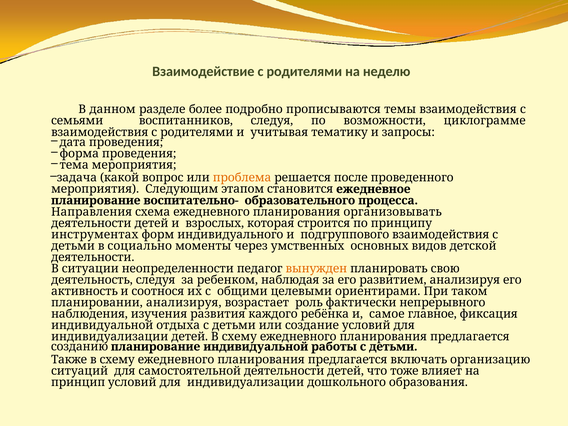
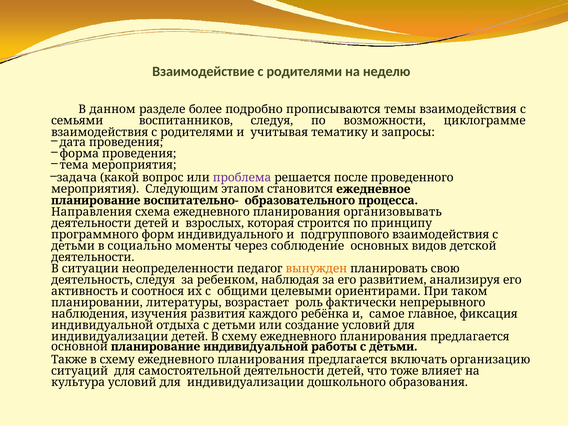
проблема colour: orange -> purple
инструментах: инструментах -> программного
умственных: умственных -> соблюдение
планировании анализируя: анализируя -> литературы
созданию: созданию -> основной
принцип: принцип -> культура
